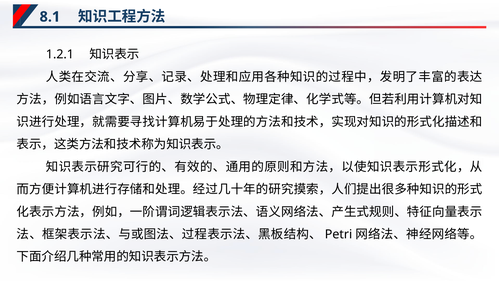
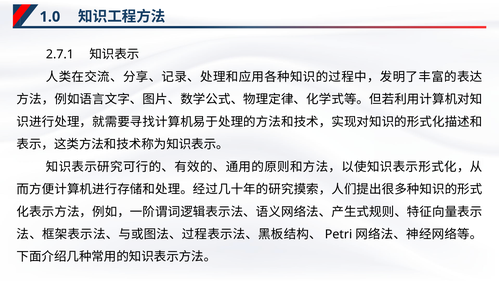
8.1: 8.1 -> 1.0
1.2.1: 1.2.1 -> 2.7.1
